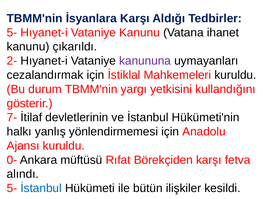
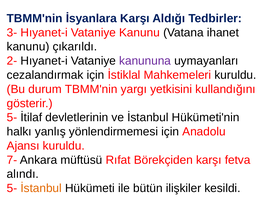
5- at (12, 33): 5- -> 3-
7- at (12, 117): 7- -> 5-
0-: 0- -> 7-
İstanbul at (41, 188) colour: blue -> orange
